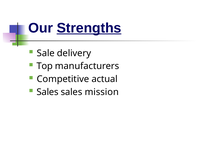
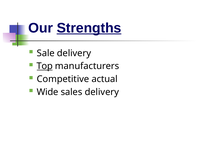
Top underline: none -> present
Sales at (48, 92): Sales -> Wide
sales mission: mission -> delivery
